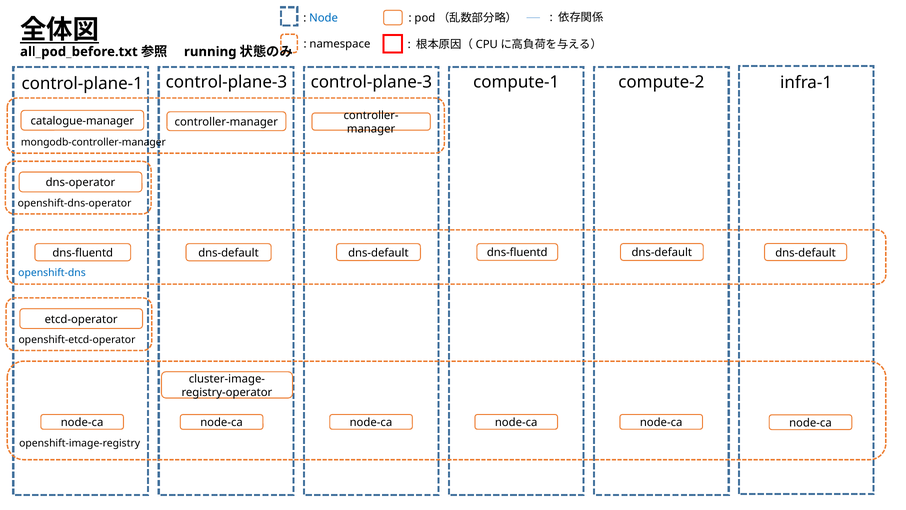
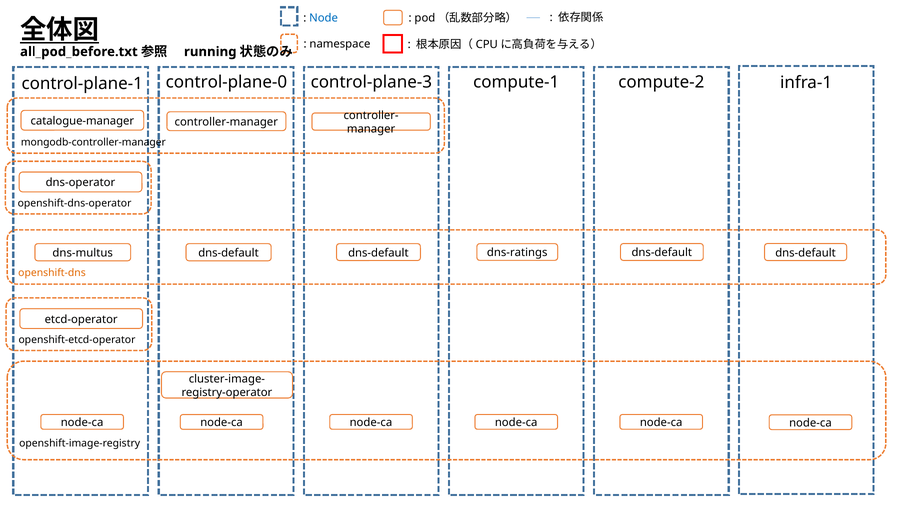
control-plane-3 at (226, 82): control-plane-3 -> control-plane-0
dns-fluentd at (83, 253): dns-fluentd -> dns-multus
dns-default dns-fluentd: dns-fluentd -> dns-ratings
openshift-dns colour: blue -> orange
